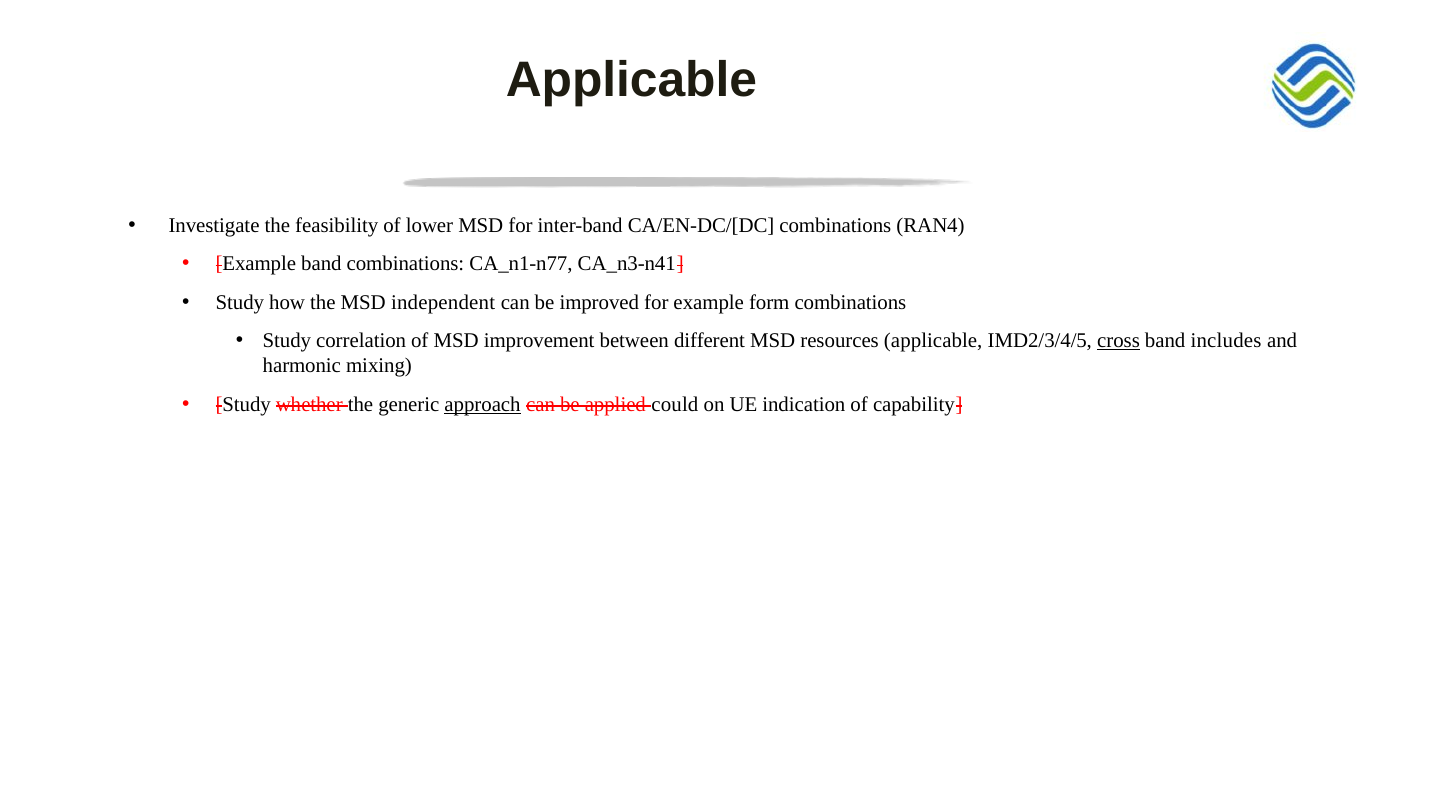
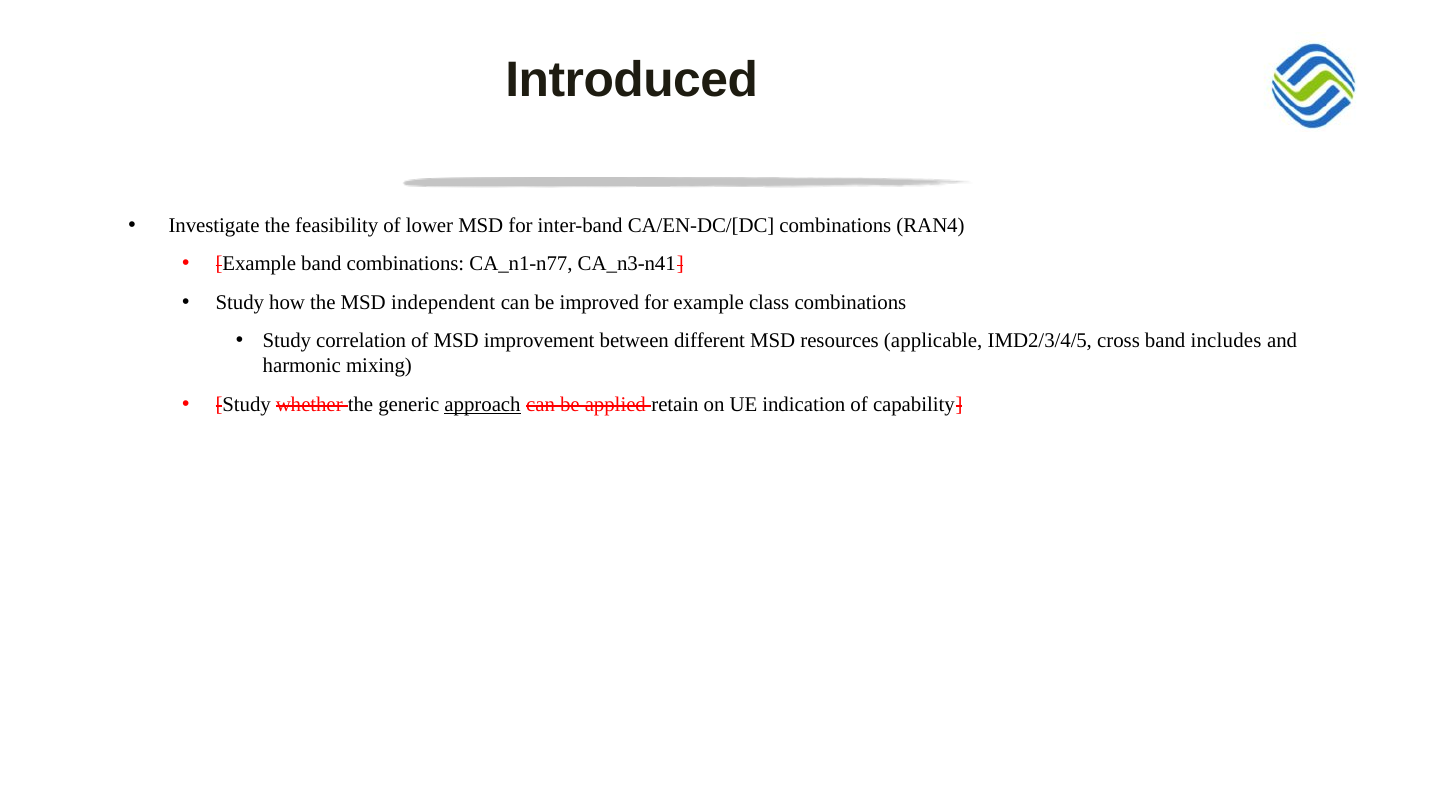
Applicable at (631, 80): Applicable -> Introduced
form: form -> class
cross underline: present -> none
could: could -> retain
